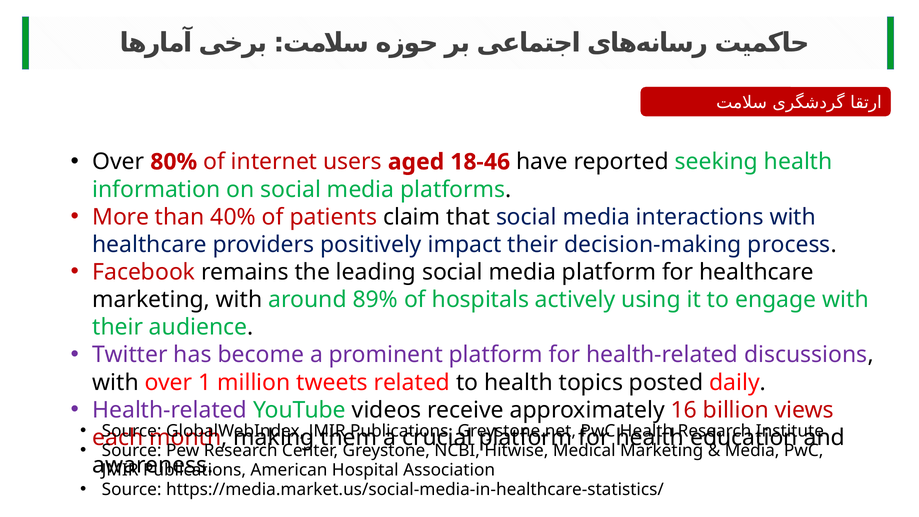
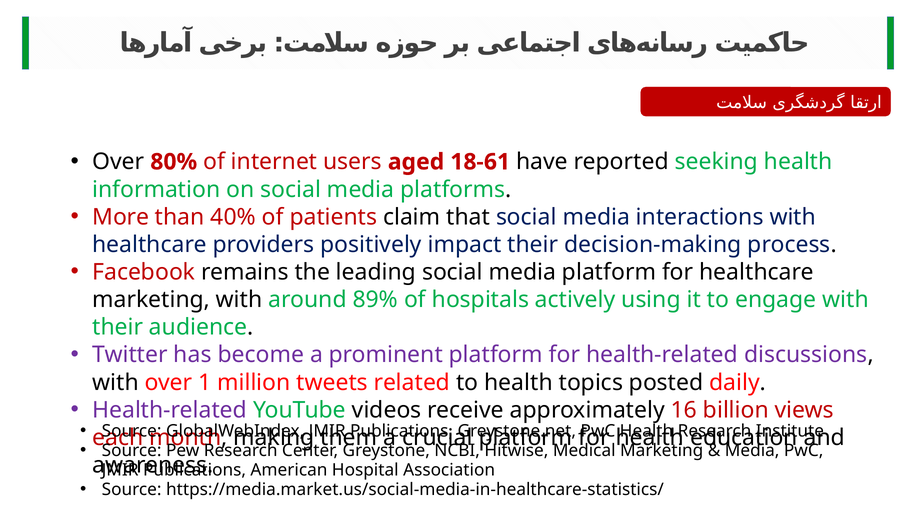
18-46: 18-46 -> 18-61
